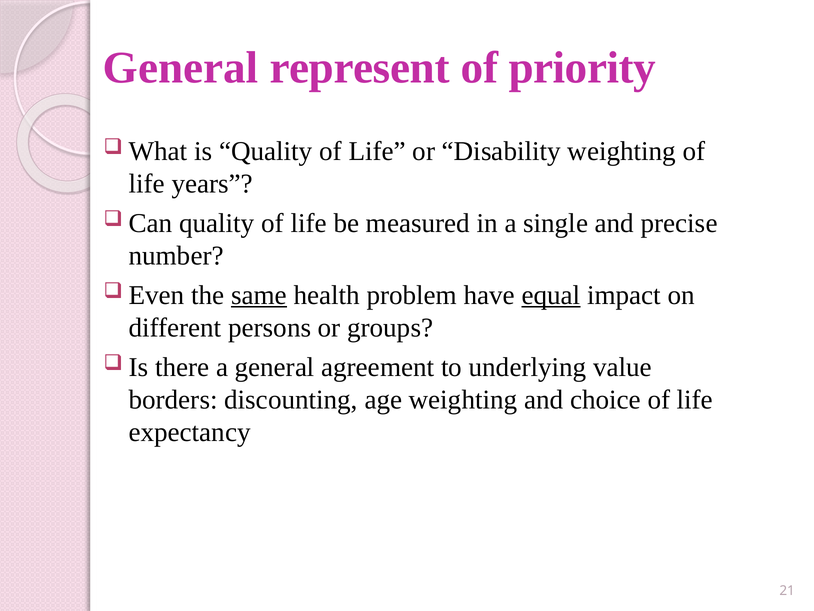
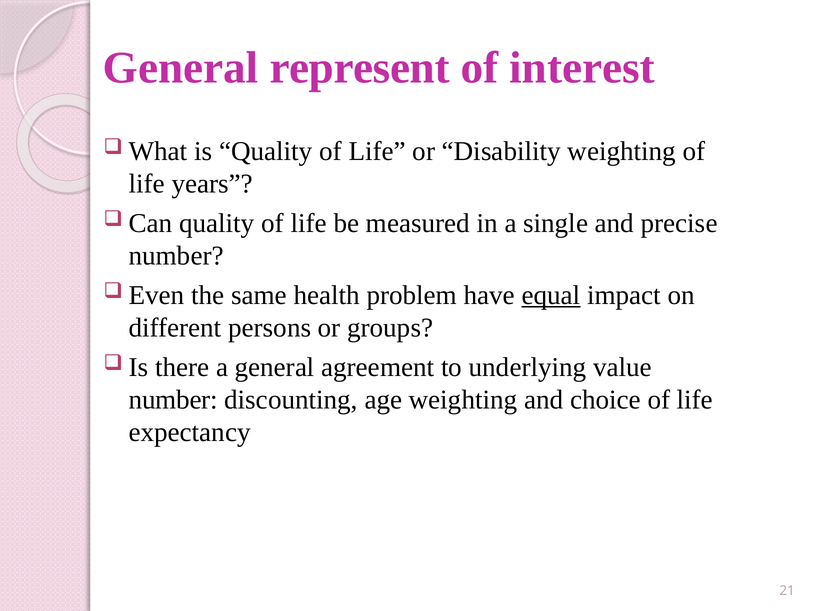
priority: priority -> interest
same underline: present -> none
borders at (173, 399): borders -> number
